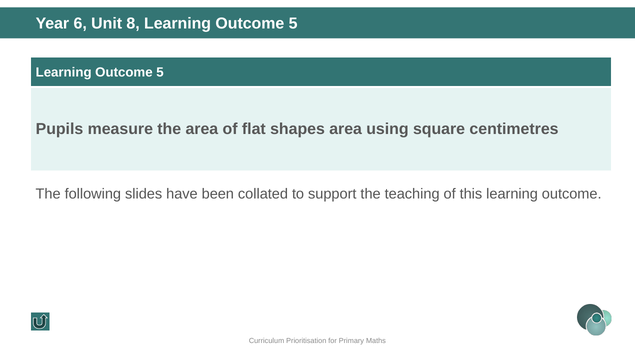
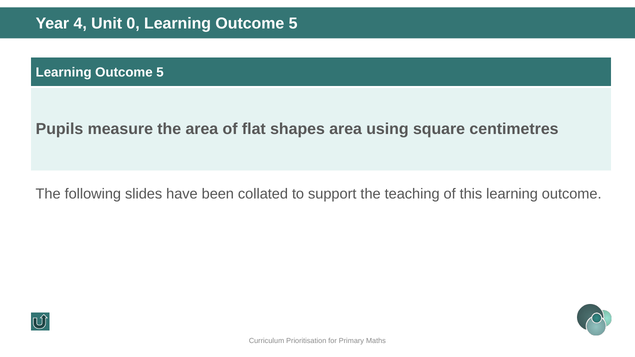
6: 6 -> 4
8: 8 -> 0
